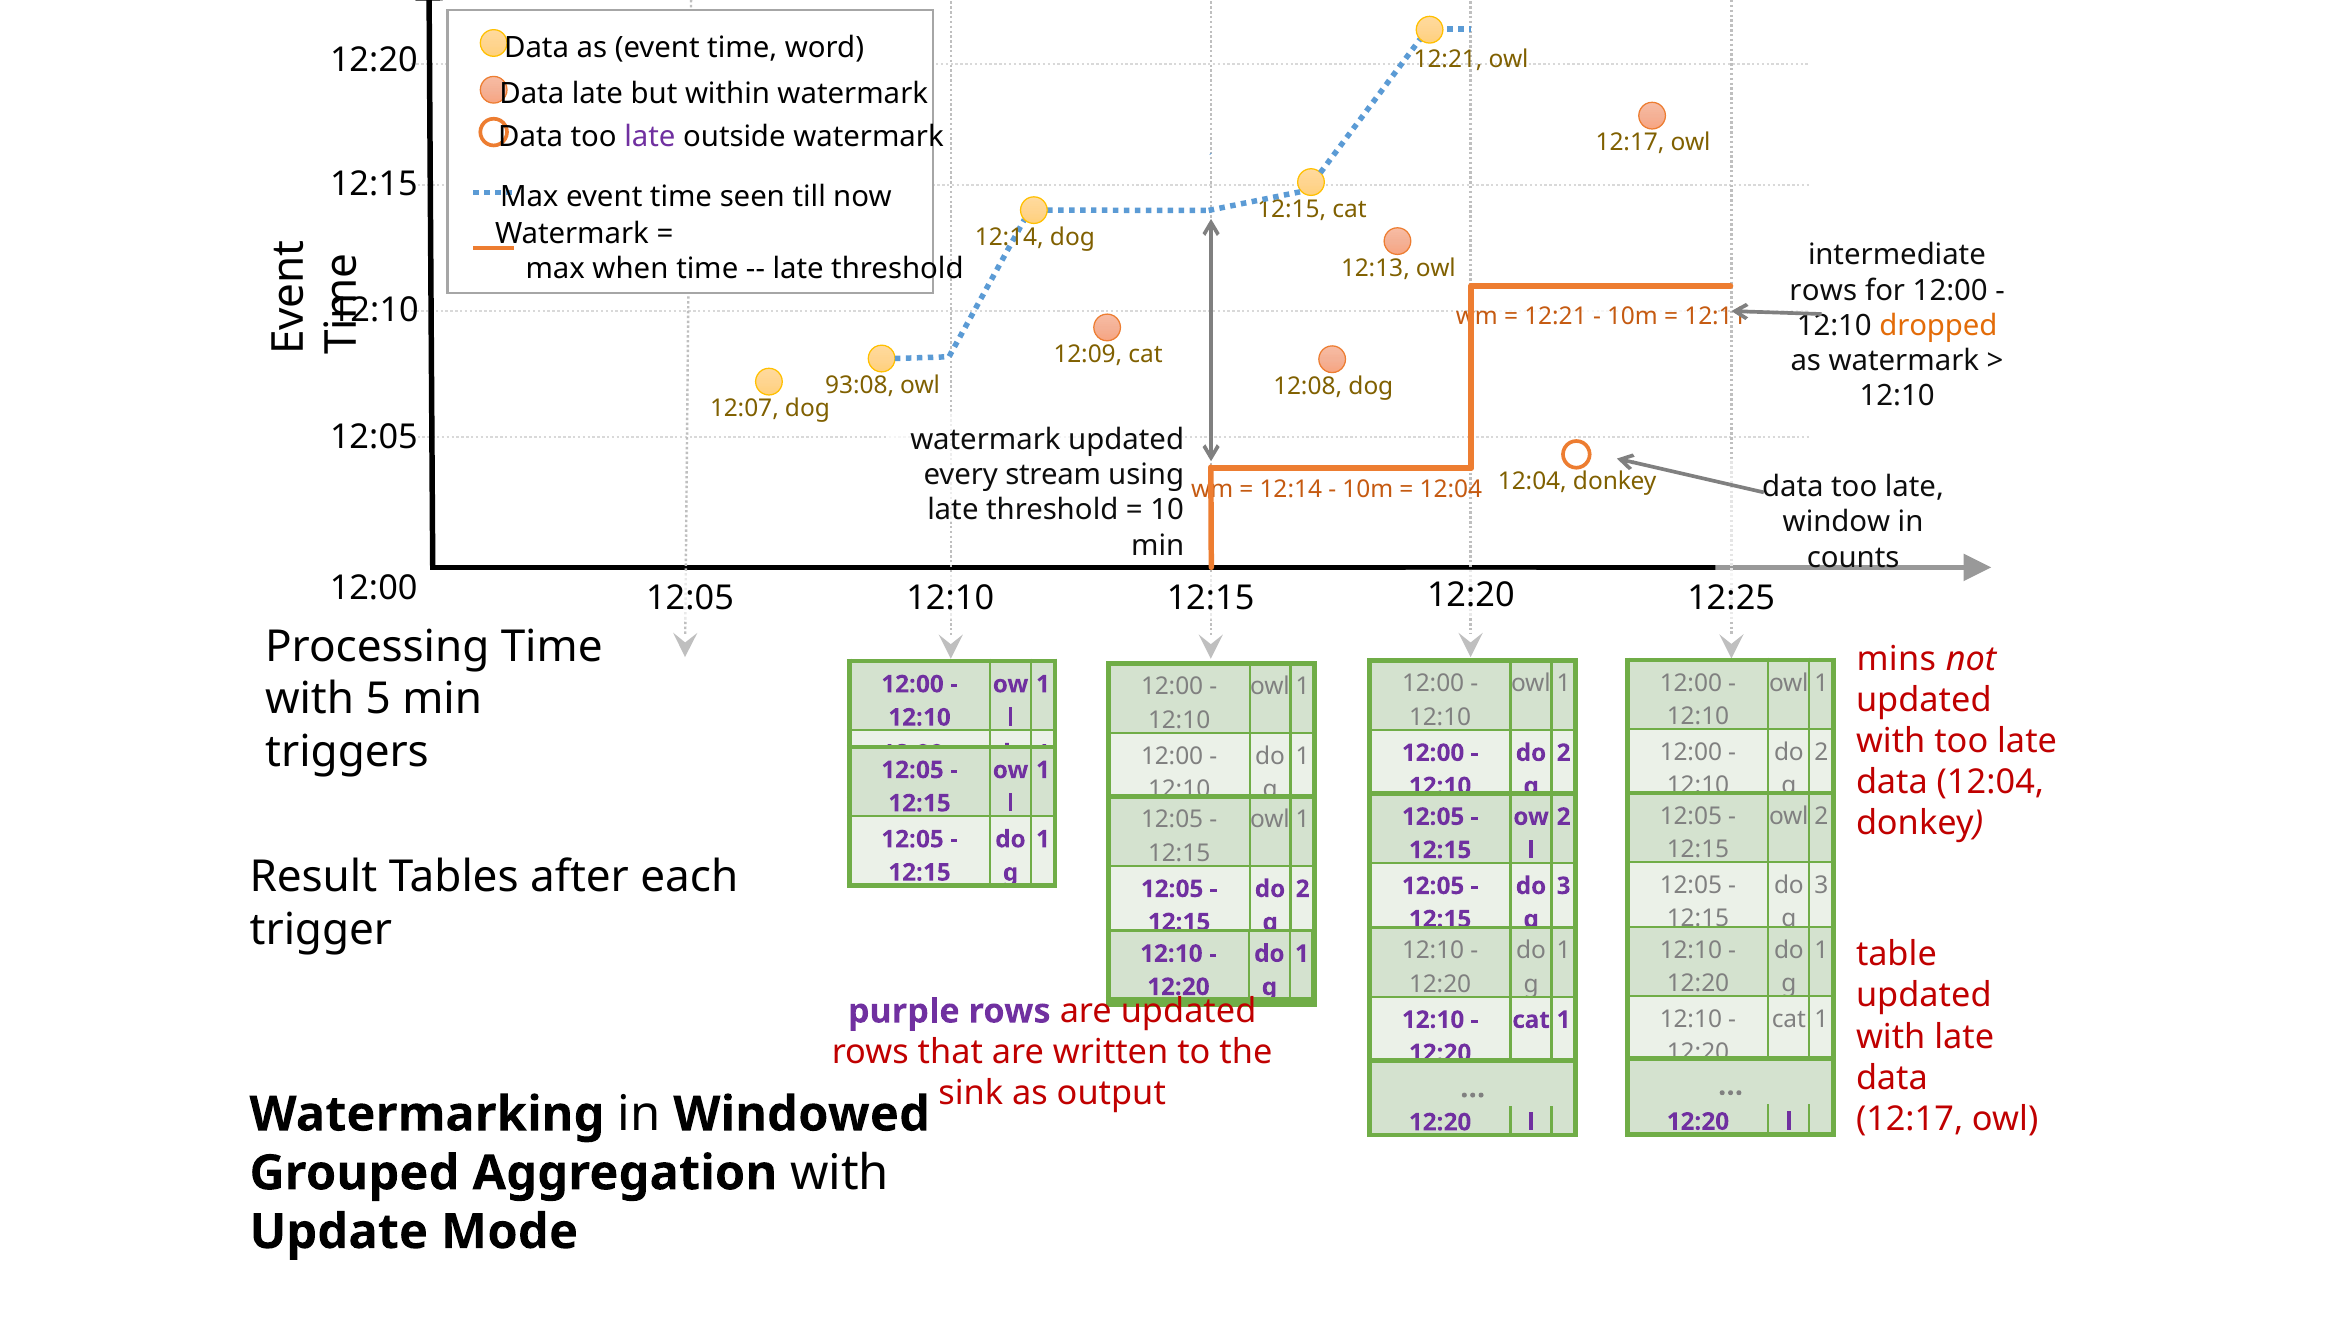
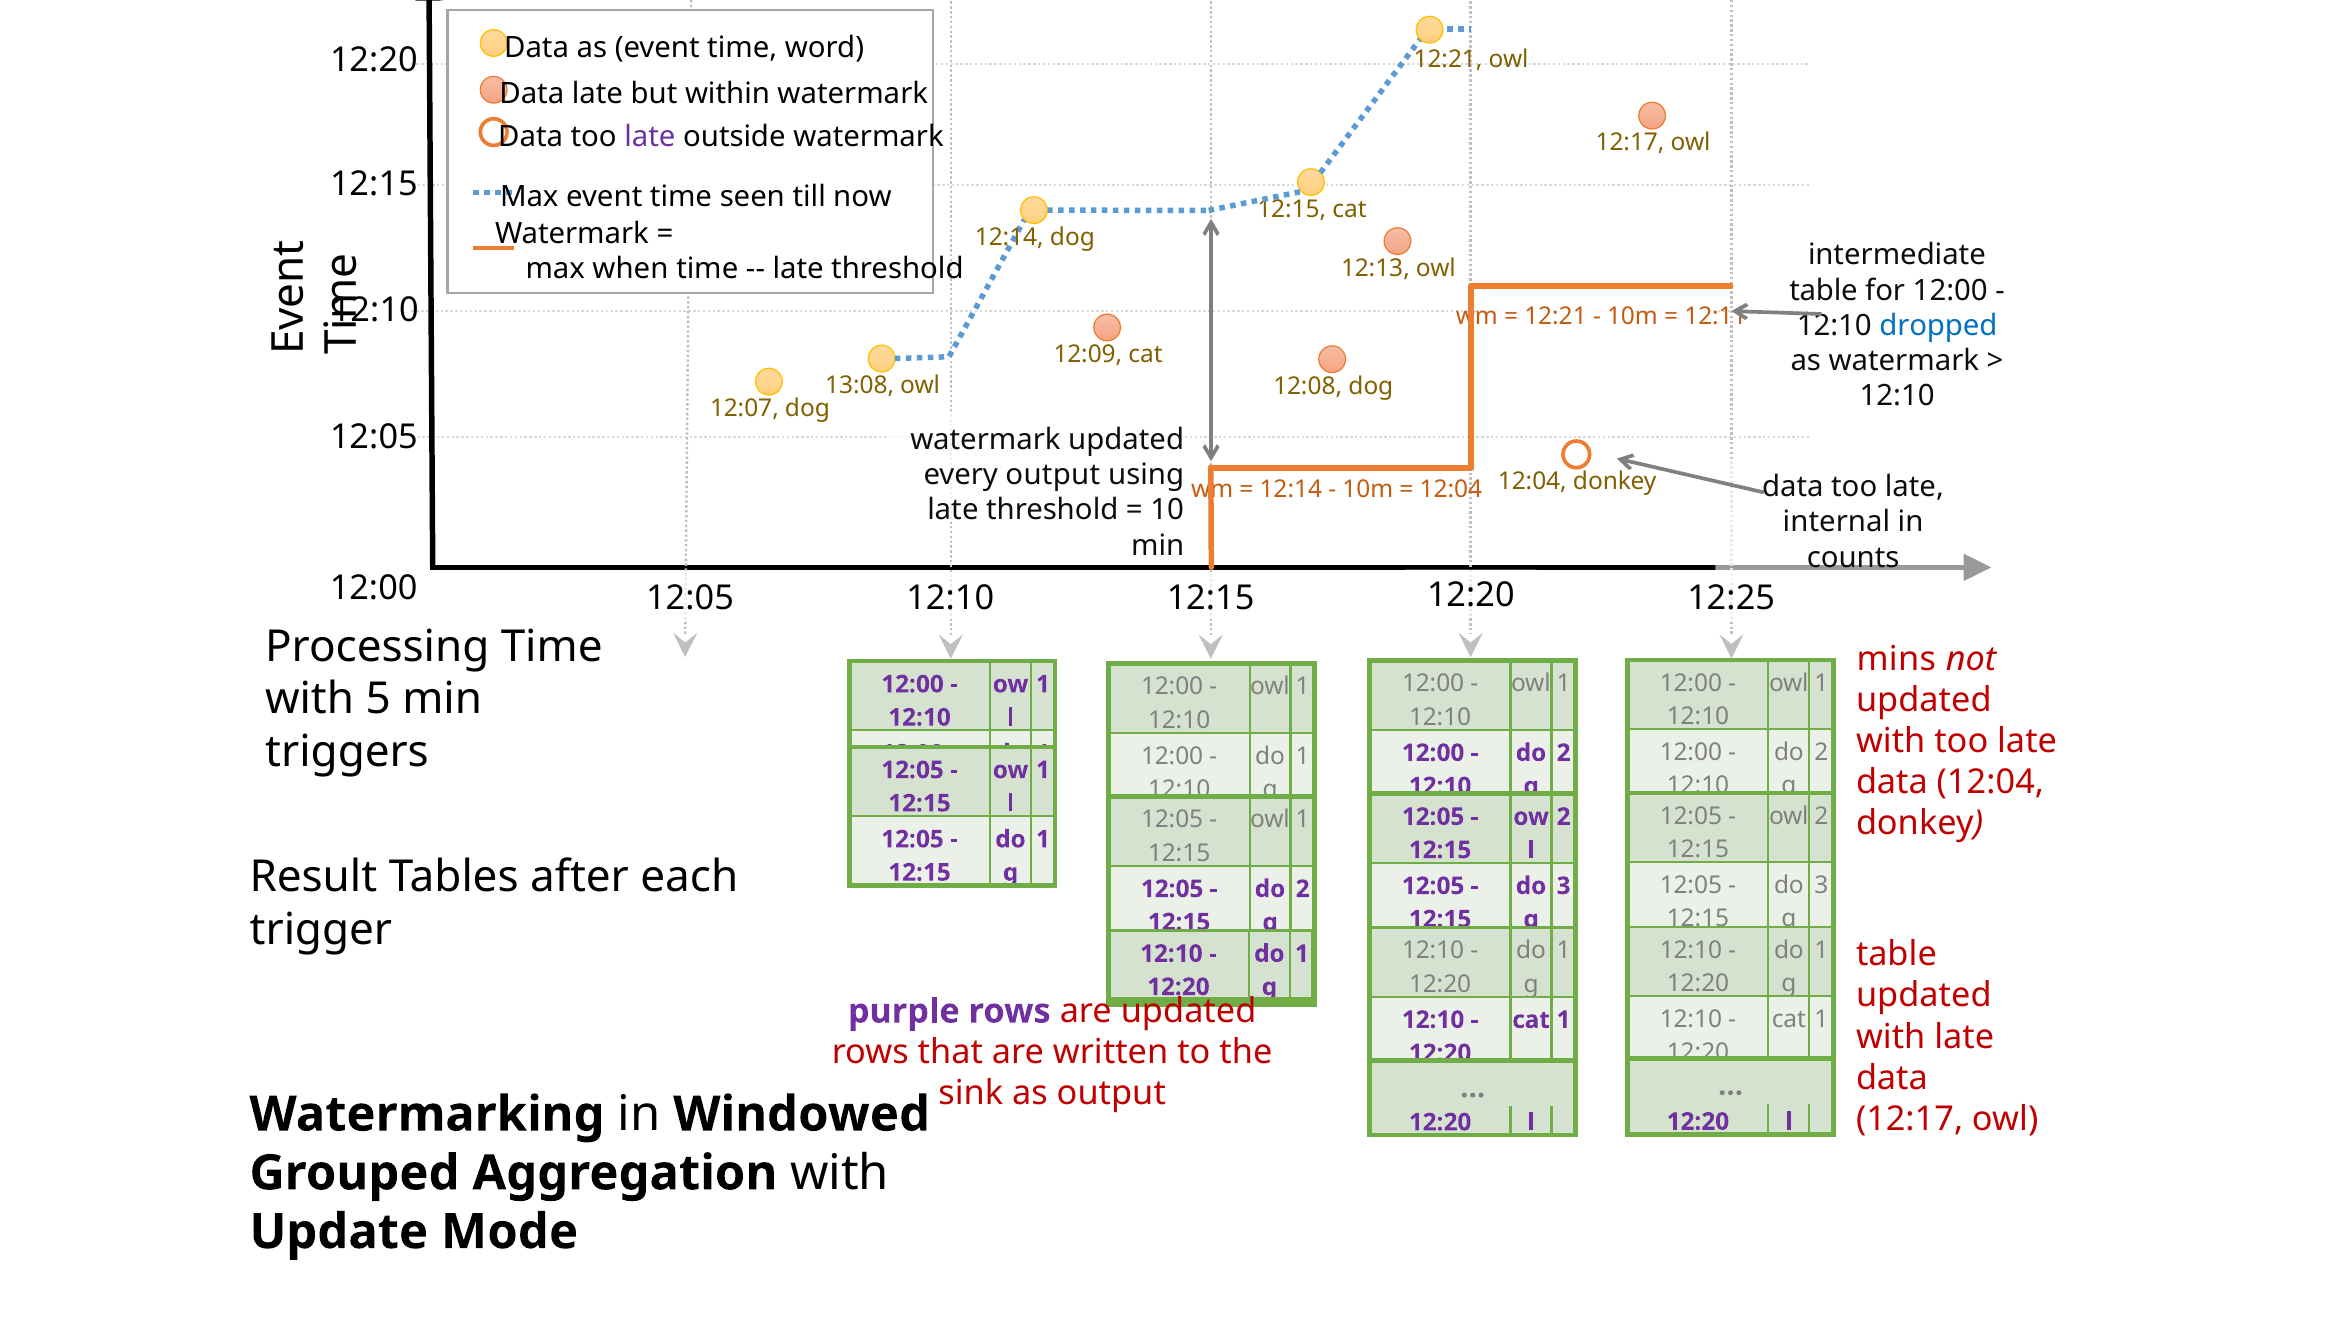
rows at (1823, 290): rows -> table
dropped colour: orange -> blue
93:08: 93:08 -> 13:08
every stream: stream -> output
window: window -> internal
